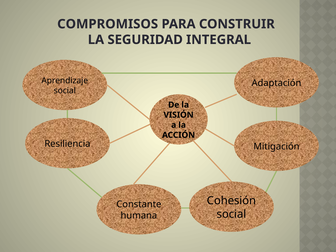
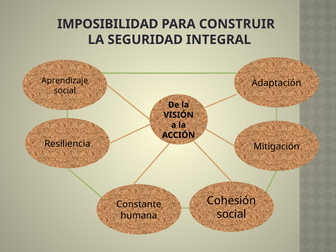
COMPROMISOS: COMPROMISOS -> IMPOSIBILIDAD
